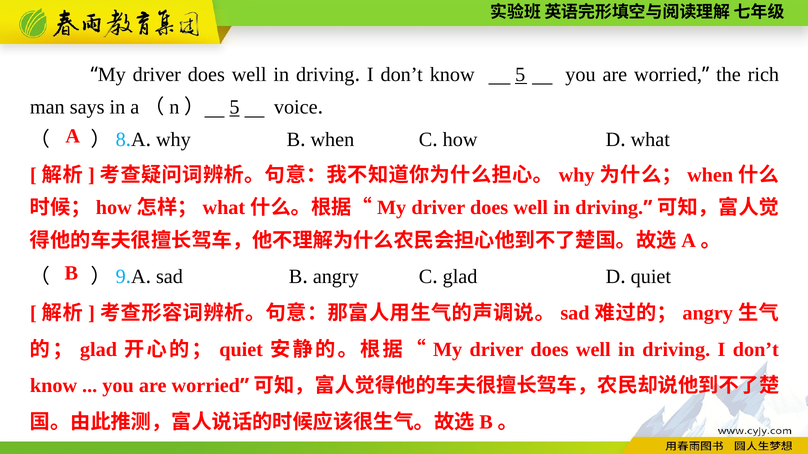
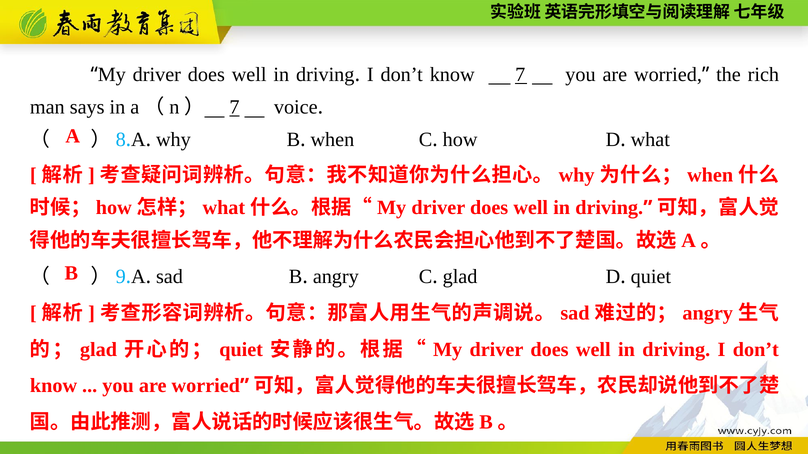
know 5: 5 -> 7
a（n） 5: 5 -> 7
